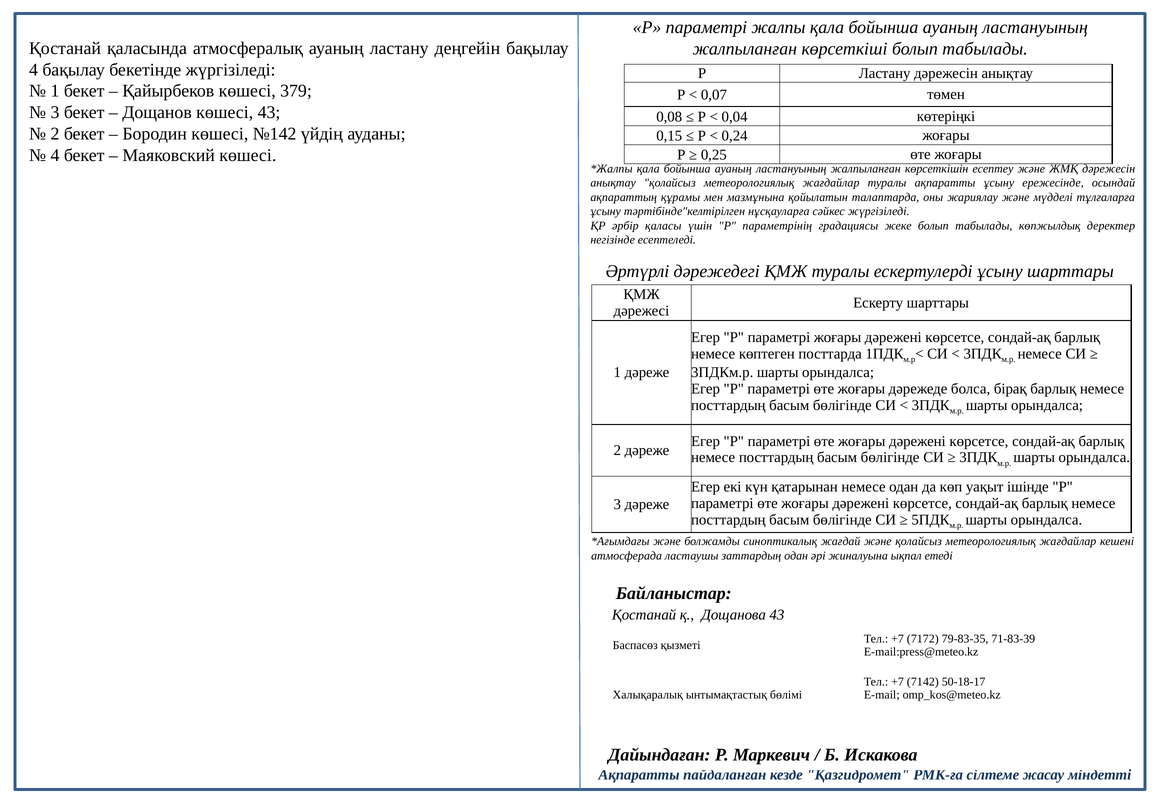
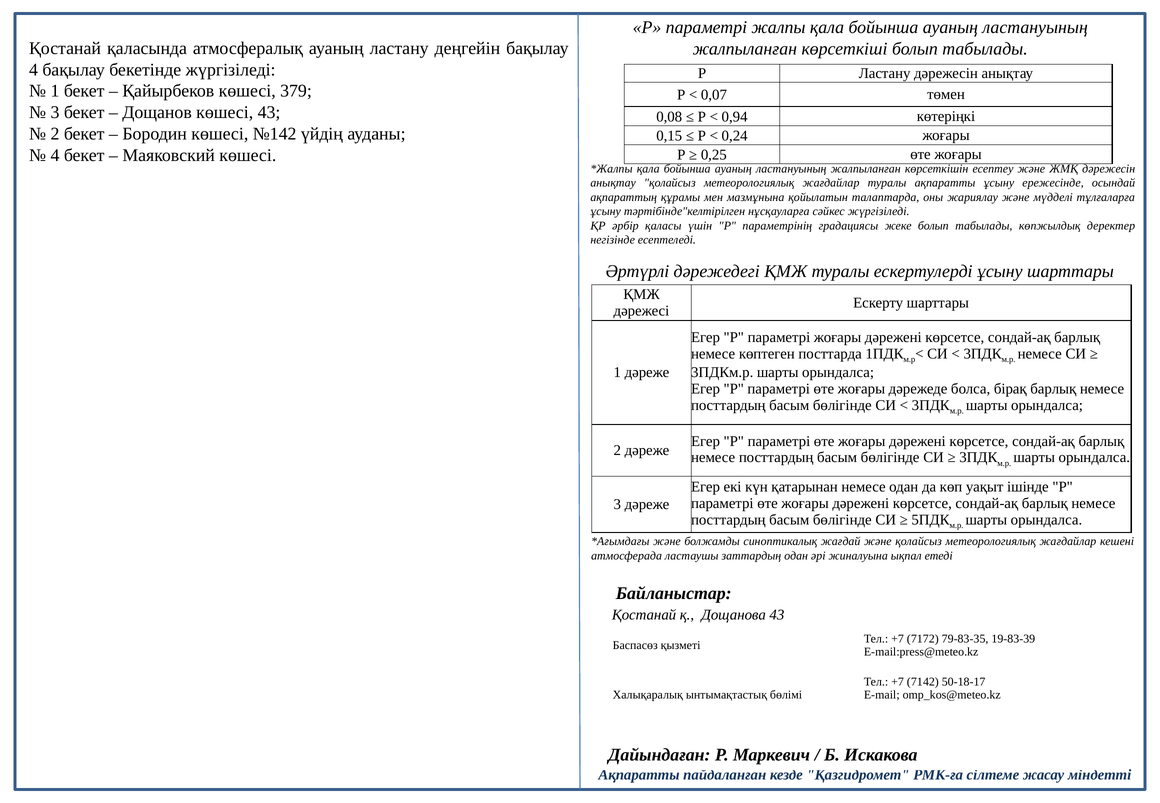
0,04: 0,04 -> 0,94
71-83-39: 71-83-39 -> 19-83-39
